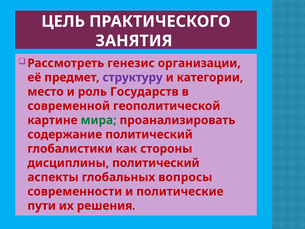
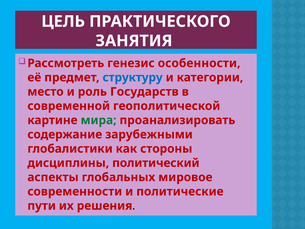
организации: организации -> особенности
структуру colour: purple -> blue
содержание политический: политический -> зарубежными
вопросы: вопросы -> мировое
